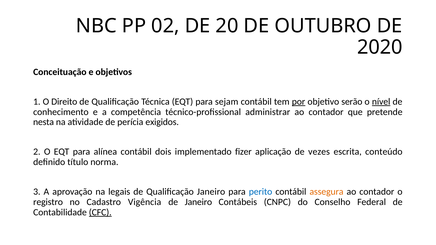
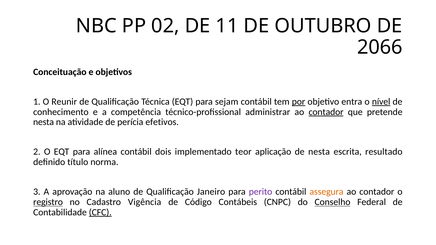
20: 20 -> 11
2020: 2020 -> 2066
Direito: Direito -> Reunir
serão: serão -> entra
contador at (326, 112) underline: none -> present
exigidos: exigidos -> efetivos
fizer: fizer -> teor
de vezes: vezes -> nesta
conteúdo: conteúdo -> resultado
legais: legais -> aluno
perito colour: blue -> purple
registro underline: none -> present
de Janeiro: Janeiro -> Código
Conselho underline: none -> present
